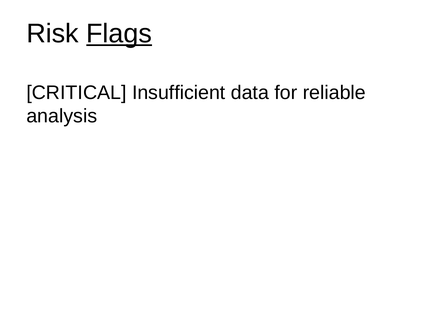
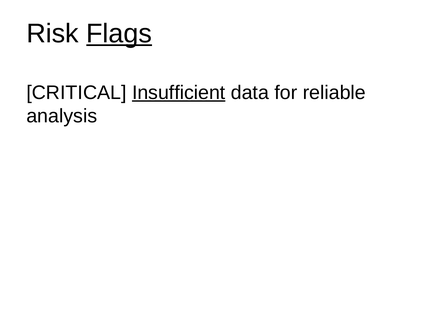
Insufficient underline: none -> present
